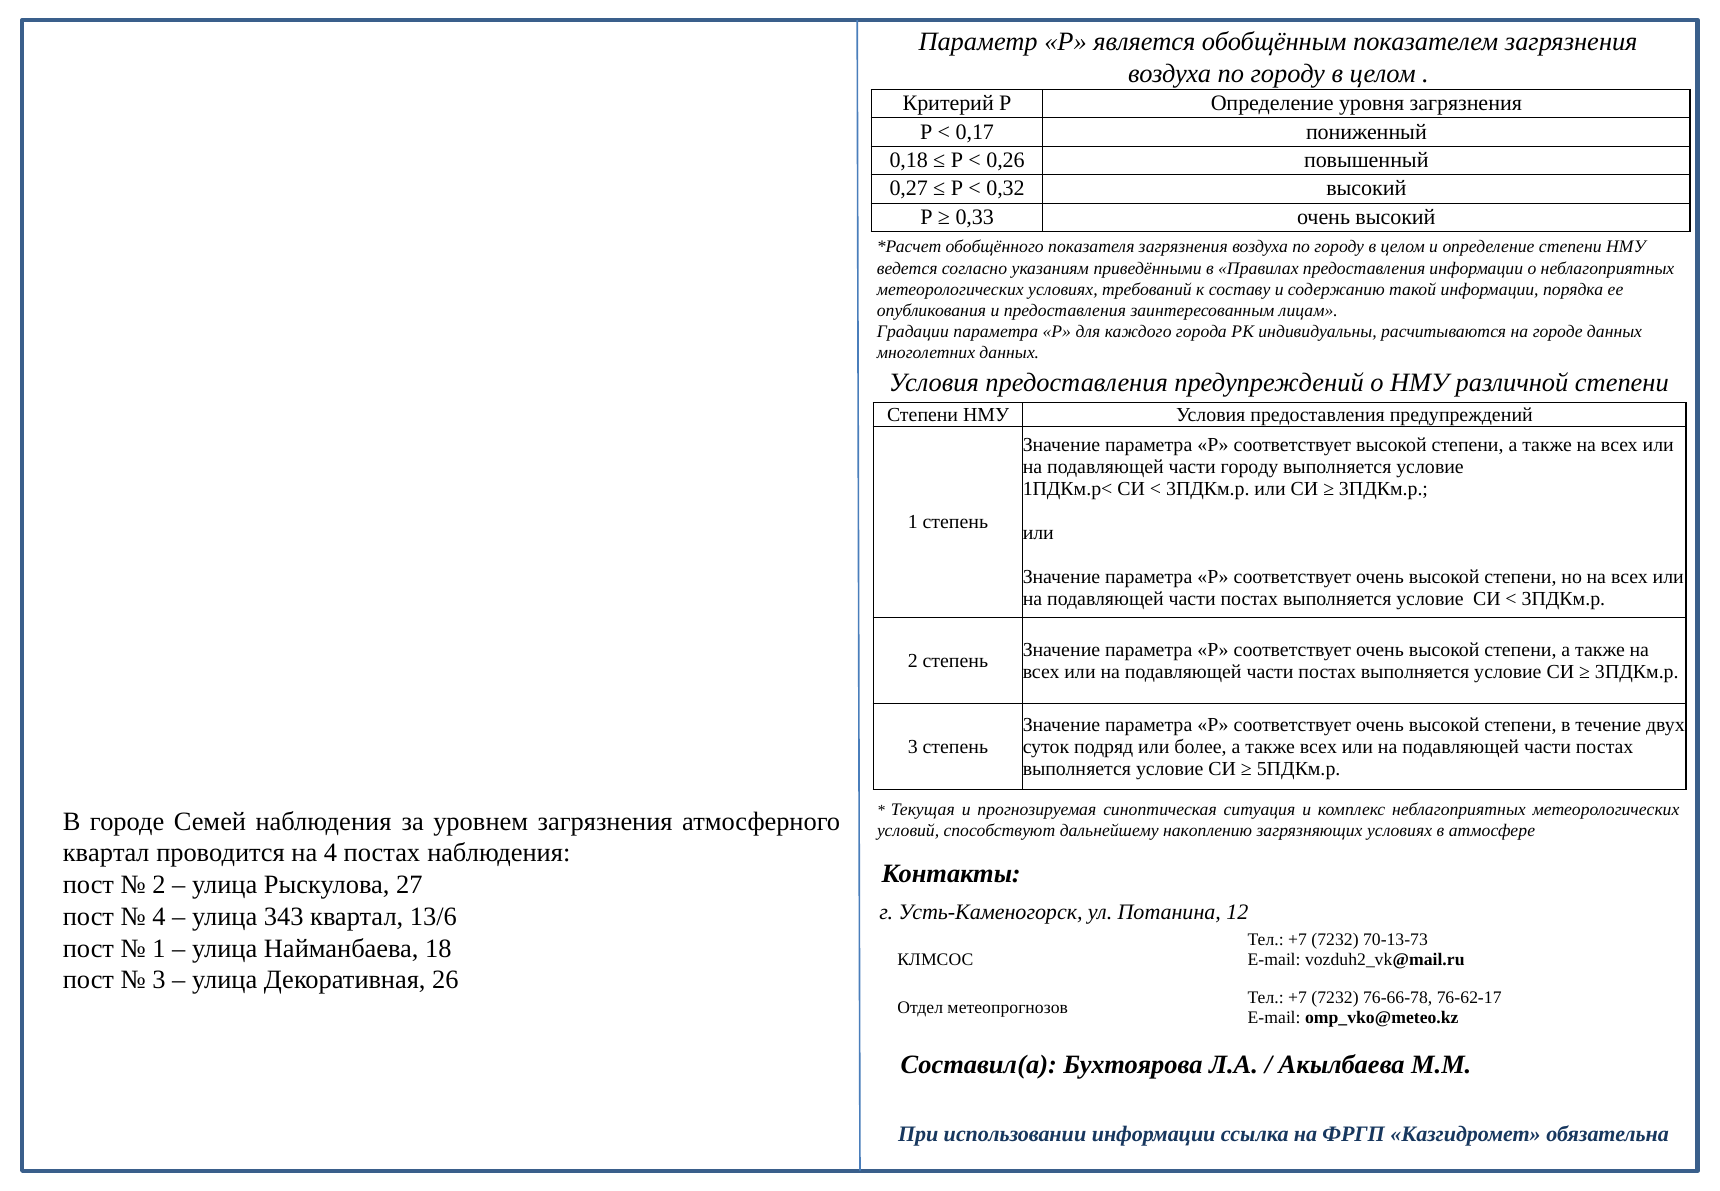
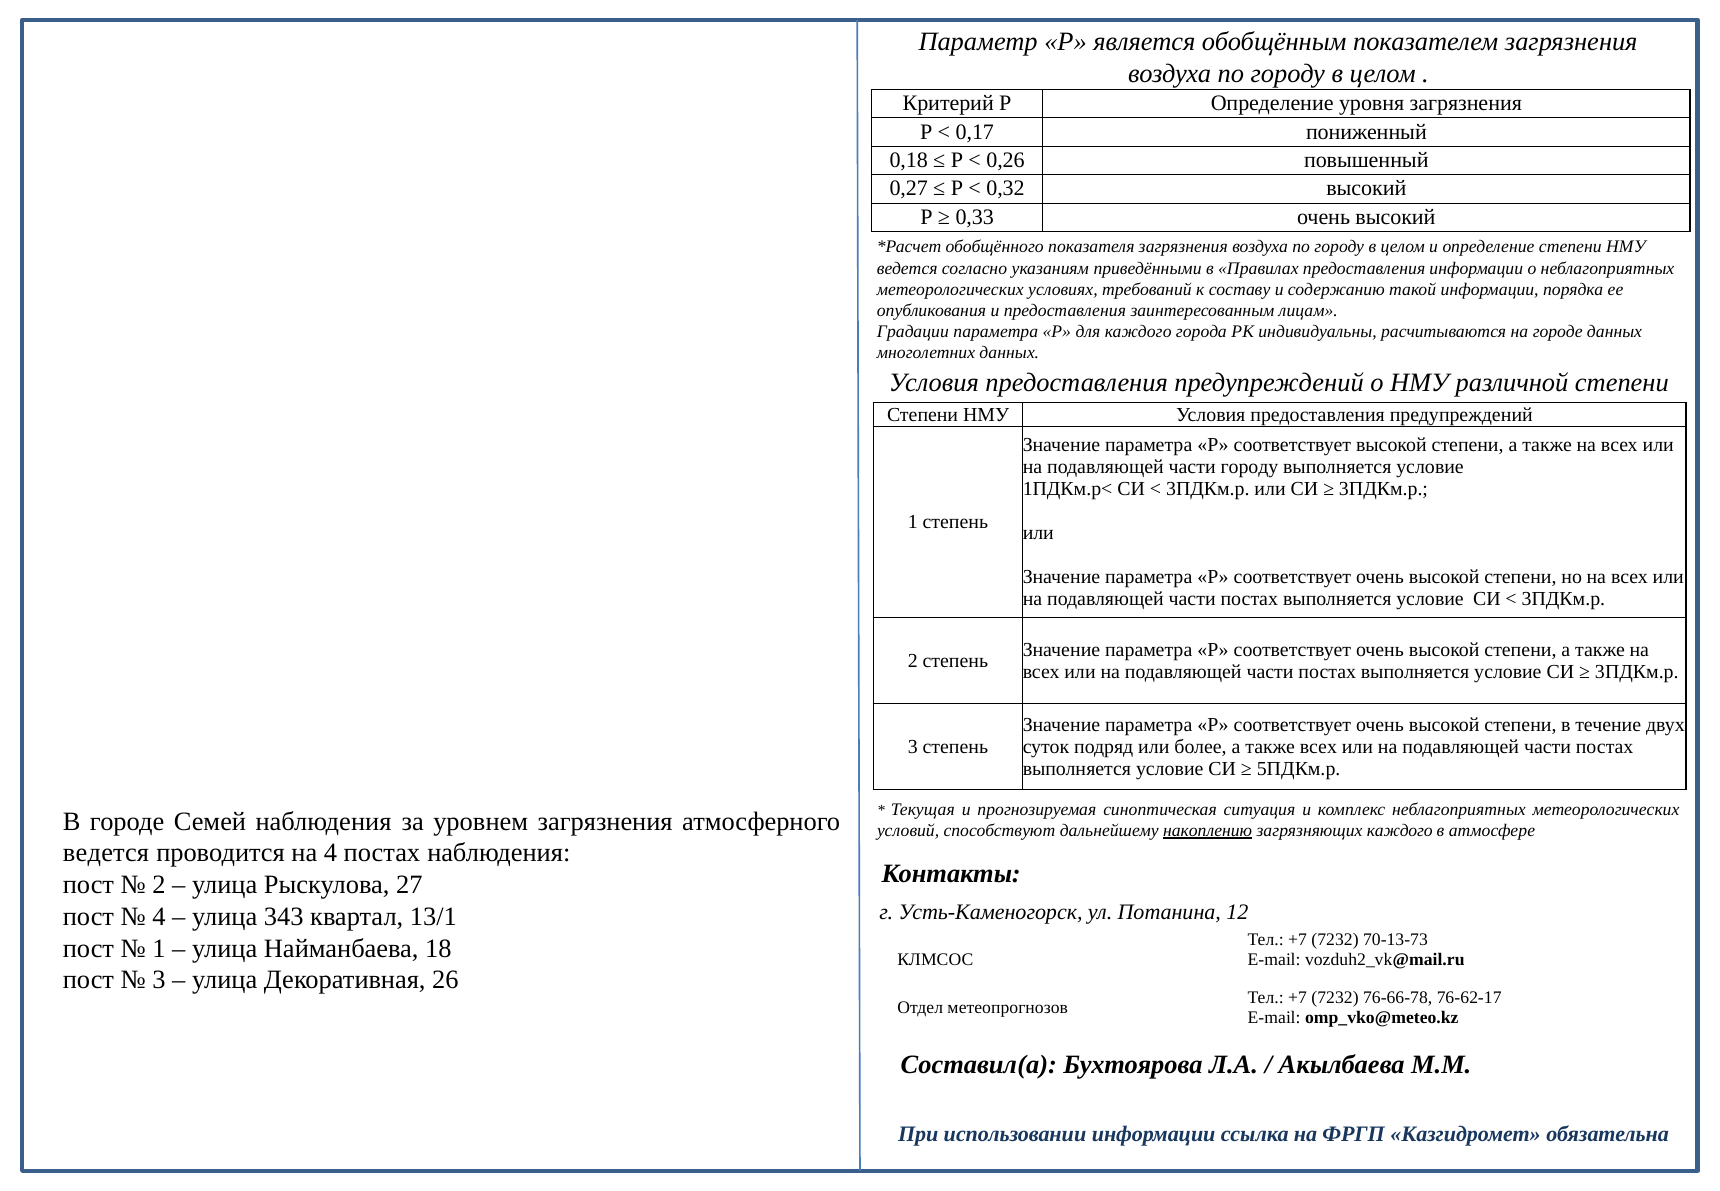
накоплению underline: none -> present
загрязняющих условиях: условиях -> каждого
квартал at (106, 853): квартал -> ведется
13/6: 13/6 -> 13/1
